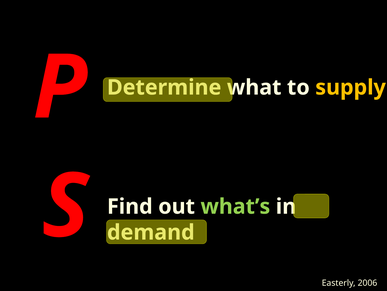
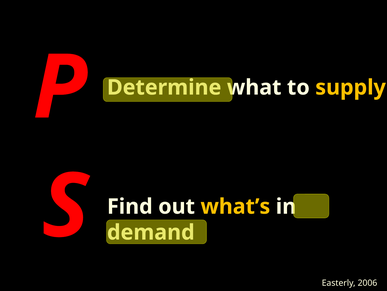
what’s colour: light green -> yellow
